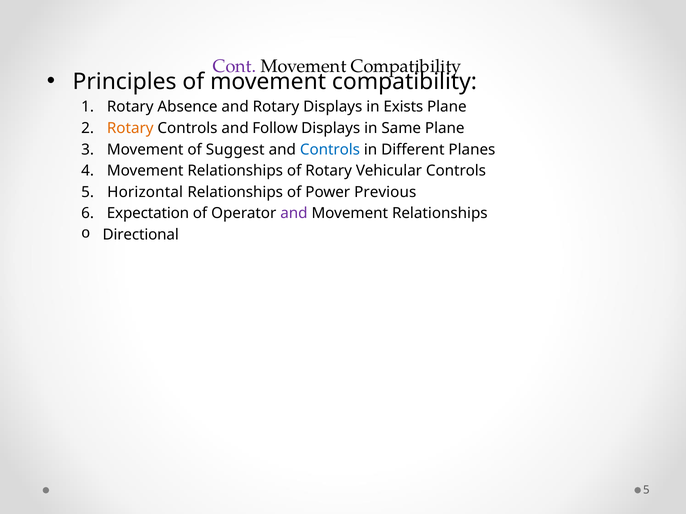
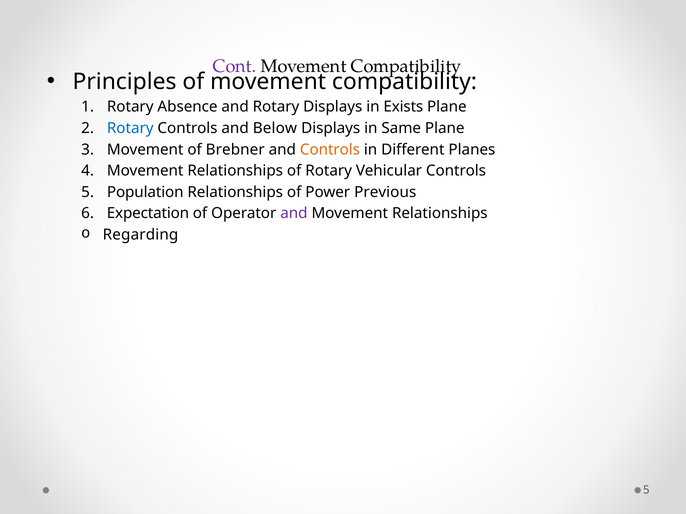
Rotary at (130, 128) colour: orange -> blue
Follow: Follow -> Below
Suggest: Suggest -> Brebner
Controls at (330, 150) colour: blue -> orange
Horizontal: Horizontal -> Population
Directional: Directional -> Regarding
